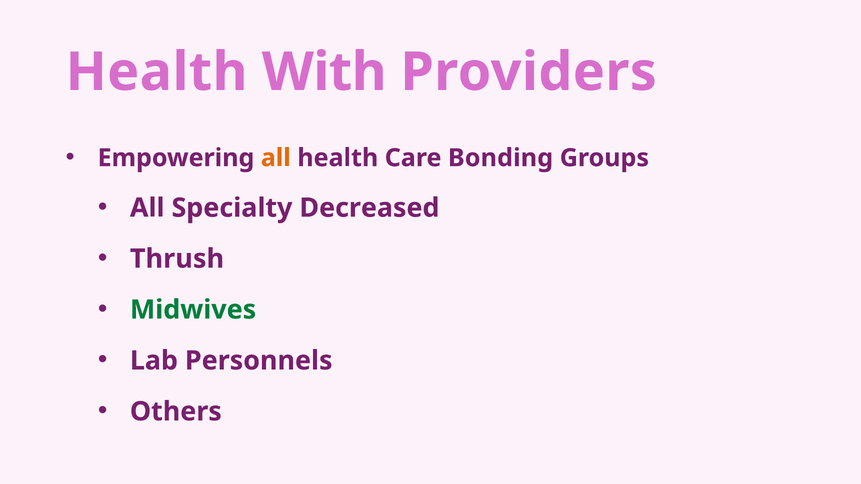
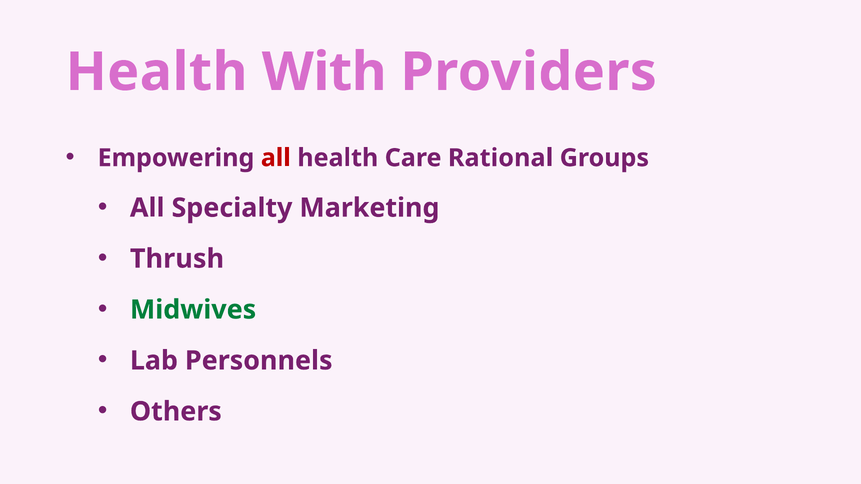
all at (276, 158) colour: orange -> red
Bonding: Bonding -> Rational
Decreased: Decreased -> Marketing
